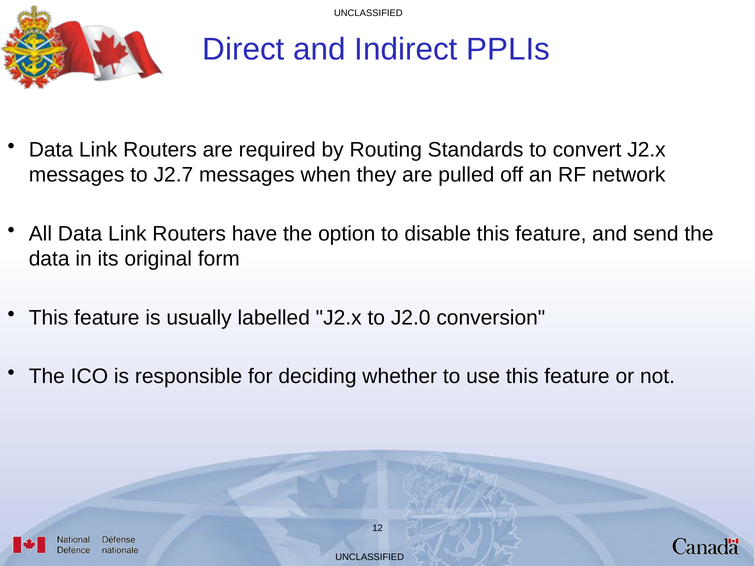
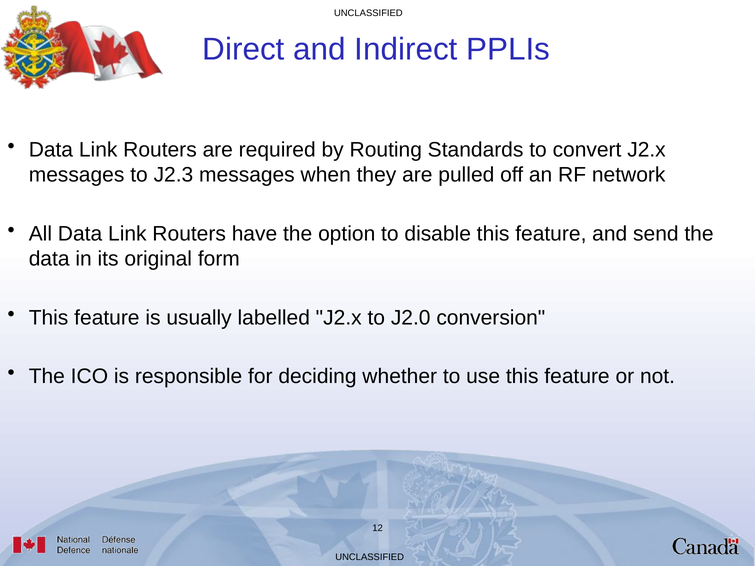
J2.7: J2.7 -> J2.3
